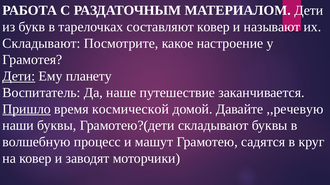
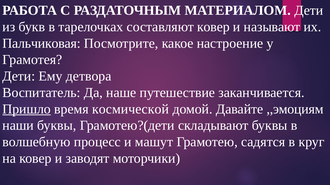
Складывают at (41, 43): Складывают -> Пальчиковая
Дети at (19, 76) underline: present -> none
планету: планету -> детвора
,,речевую: ,,речевую -> ,,эмоциям
